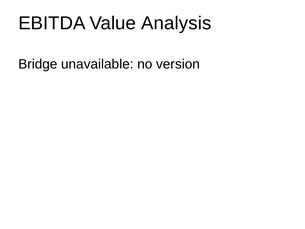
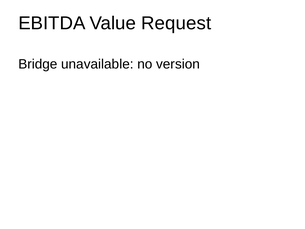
Analysis: Analysis -> Request
